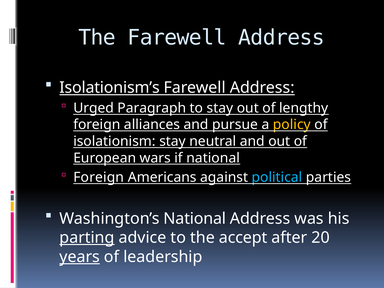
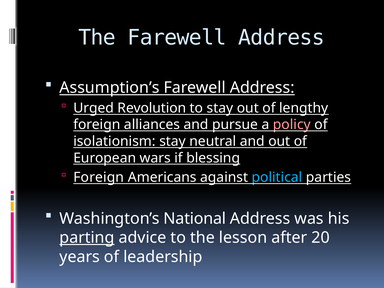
Isolationism’s: Isolationism’s -> Assumption’s
Paragraph: Paragraph -> Revolution
policy colour: yellow -> pink
if national: national -> blessing
accept: accept -> lesson
years underline: present -> none
